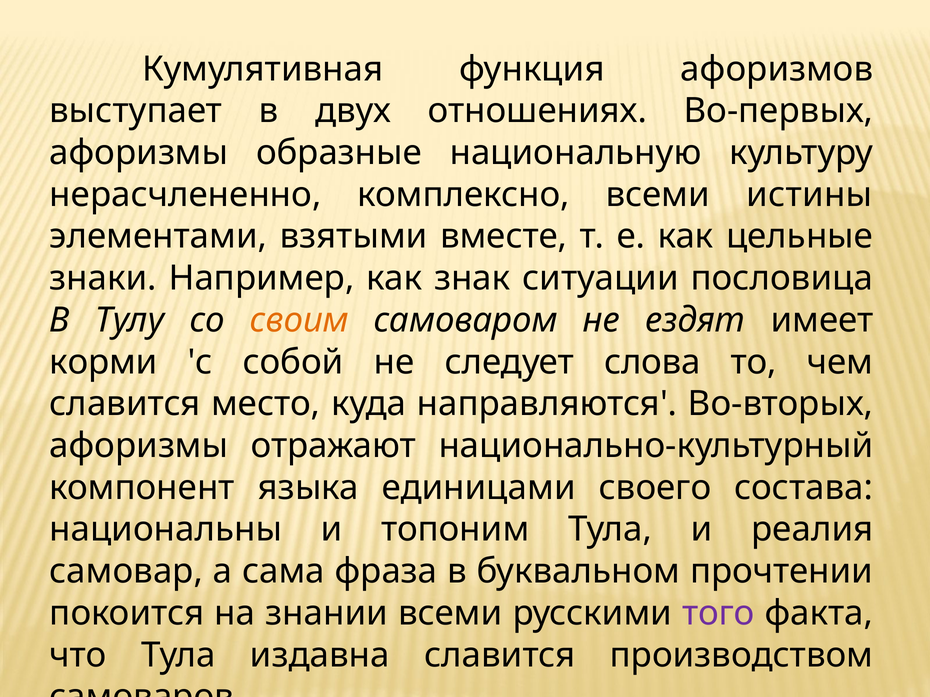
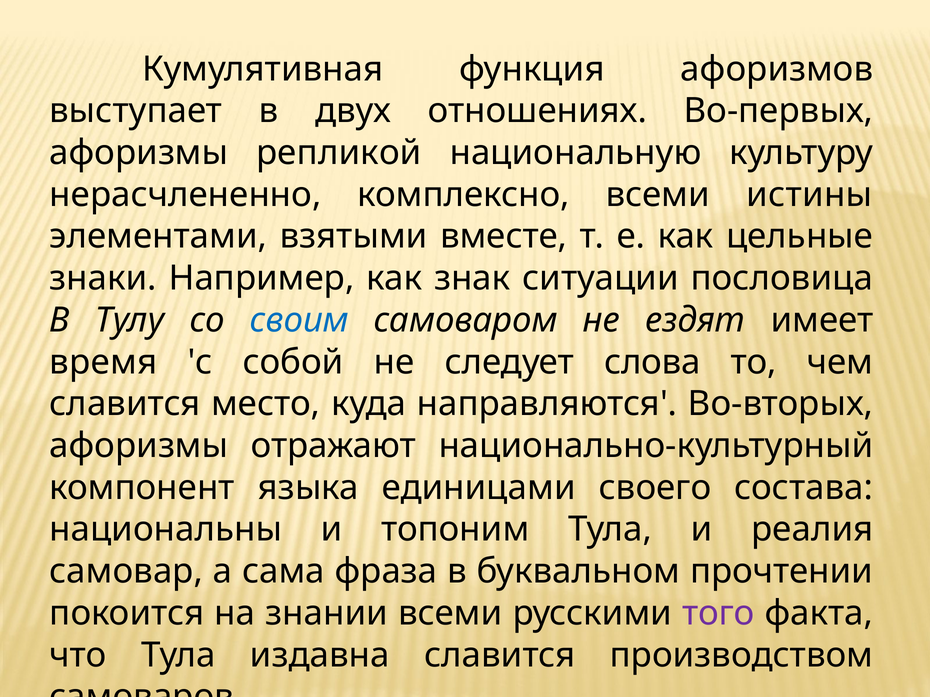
образные: образные -> репликой
своим colour: orange -> blue
корми: корми -> время
